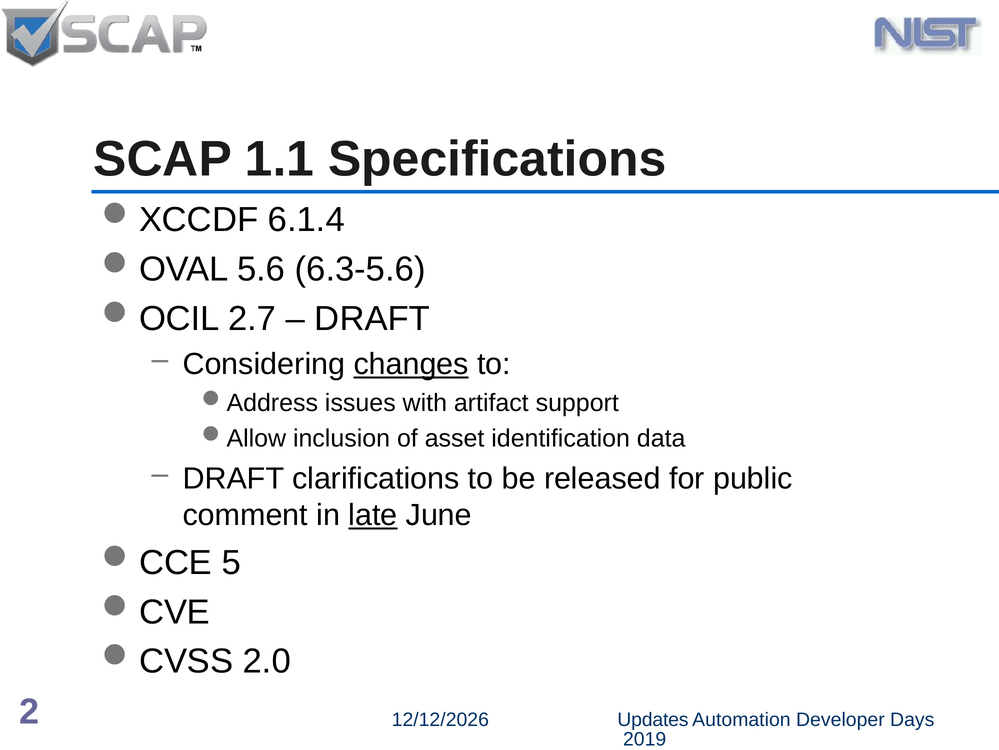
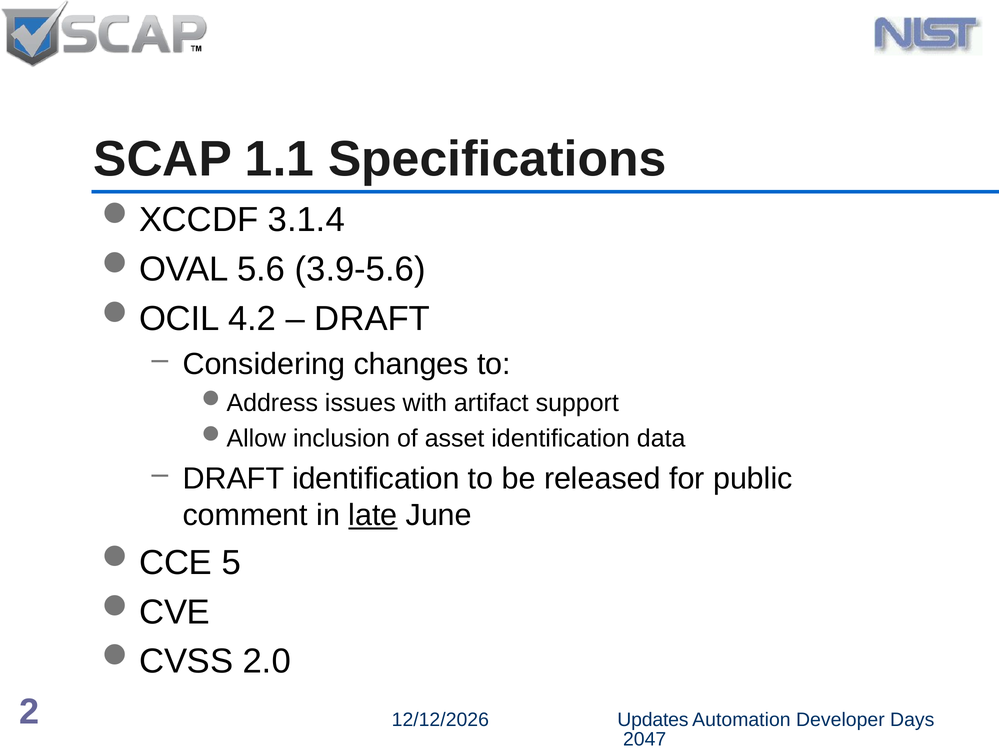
6.1.4: 6.1.4 -> 3.1.4
6.3-5.6: 6.3-5.6 -> 3.9-5.6
2.7: 2.7 -> 4.2
changes underline: present -> none
DRAFT clarifications: clarifications -> identification
2019: 2019 -> 2047
